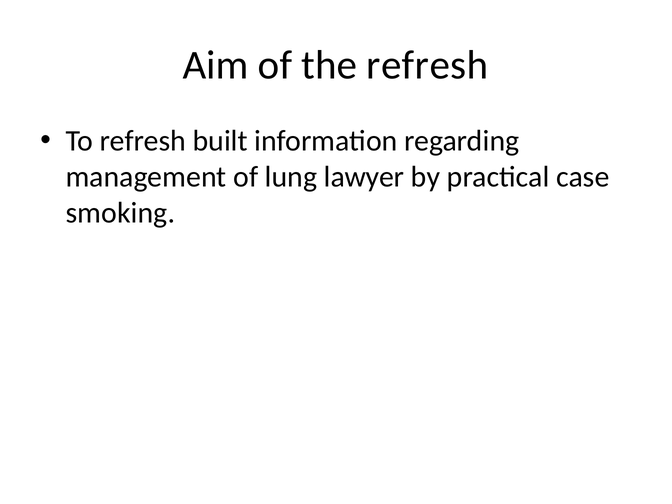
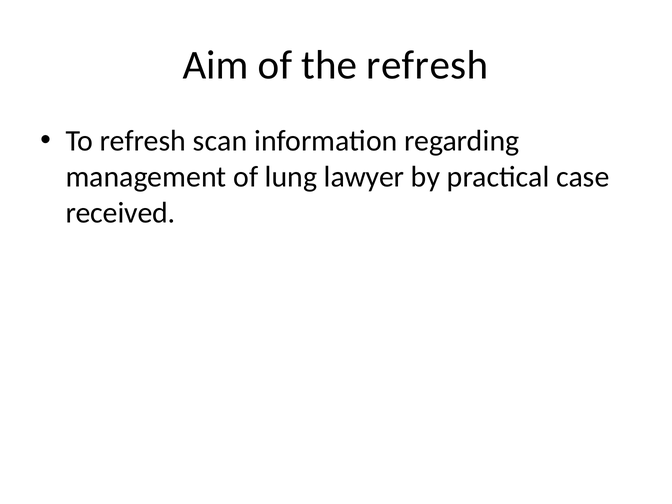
built: built -> scan
smoking: smoking -> received
